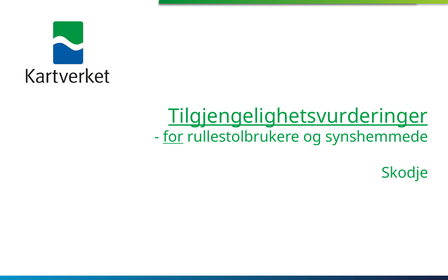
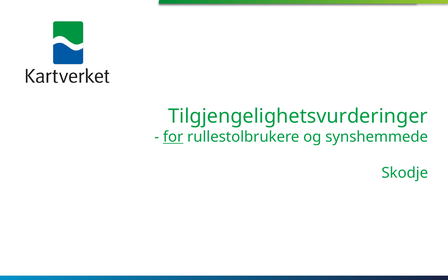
Tilgjengelighetsvurderinger underline: present -> none
